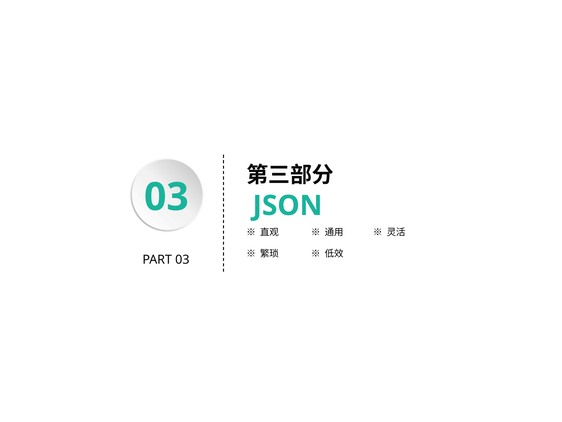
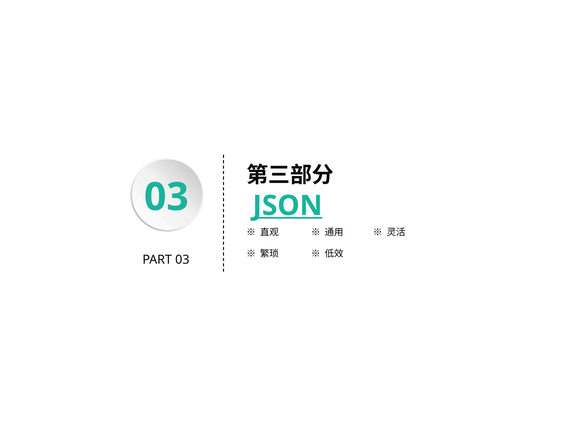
JSON underline: none -> present
